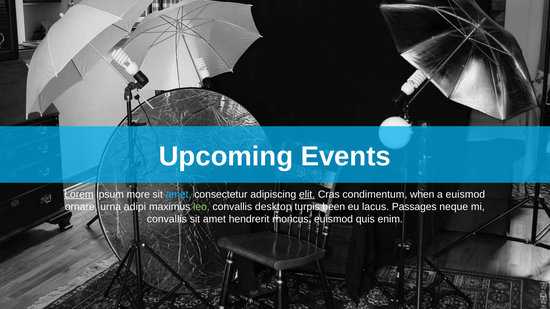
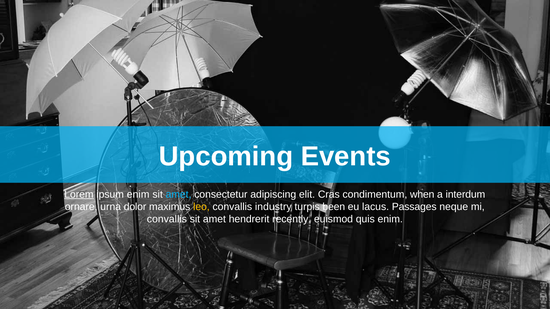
ipsum more: more -> enim
elit underline: present -> none
a euismod: euismod -> interdum
adipi: adipi -> dolor
leo colour: light green -> yellow
desktop: desktop -> industry
rhoncus: rhoncus -> recently
